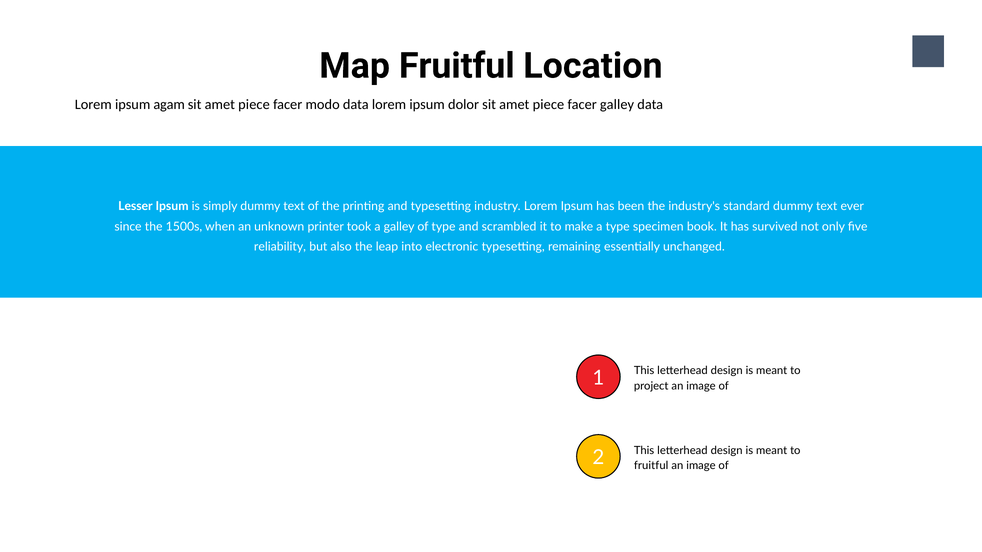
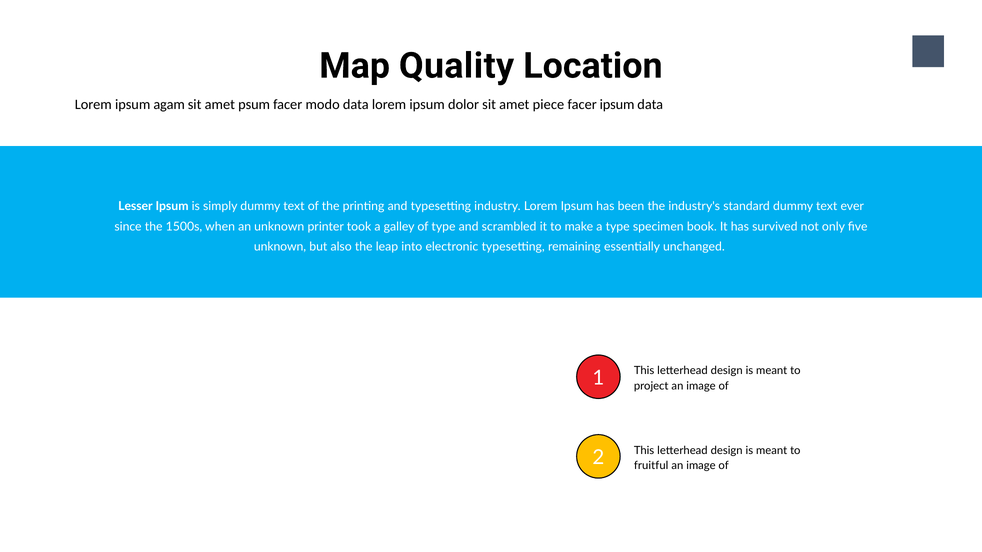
Map Fruitful: Fruitful -> Quality
piece at (254, 105): piece -> psum
facer galley: galley -> ipsum
reliability at (280, 247): reliability -> unknown
